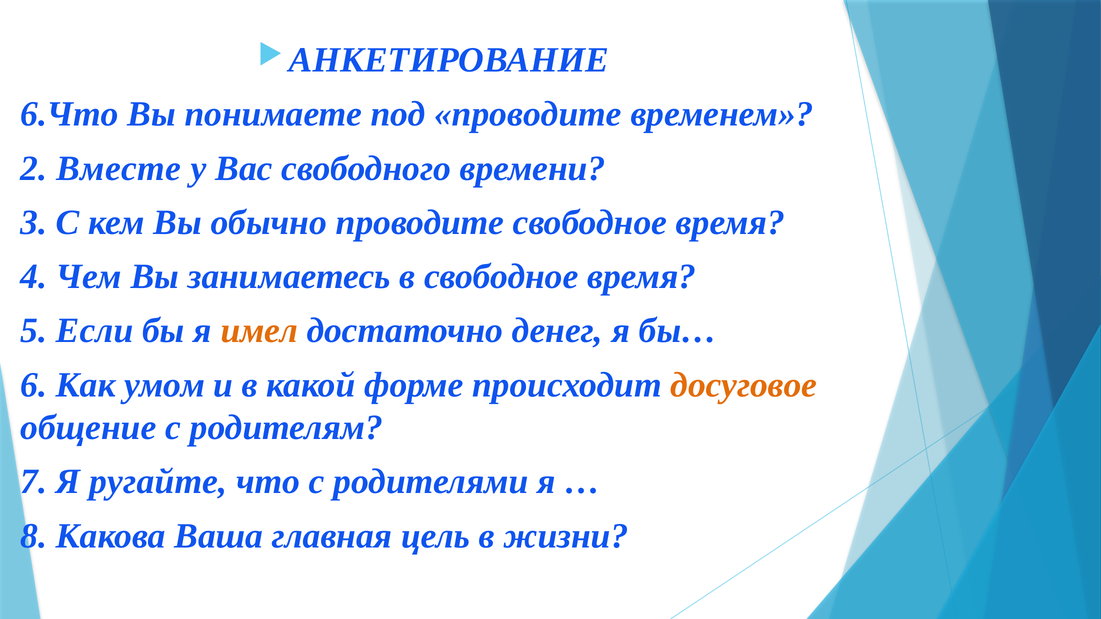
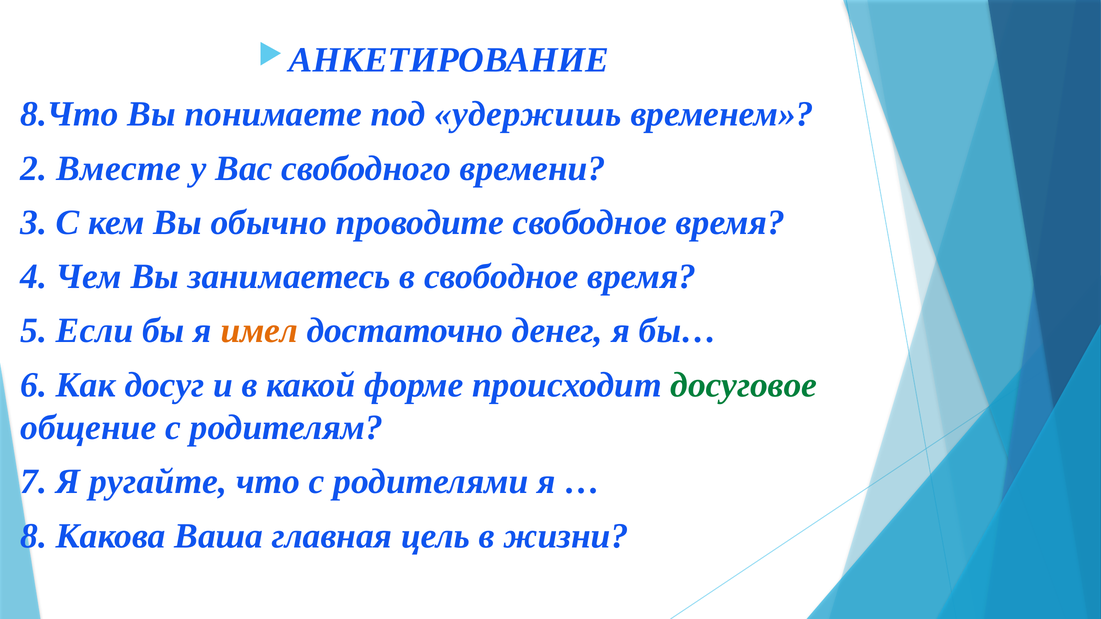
6.Что: 6.Что -> 8.Что
под проводите: проводите -> удержишь
умом: умом -> досуг
досуговое colour: orange -> green
